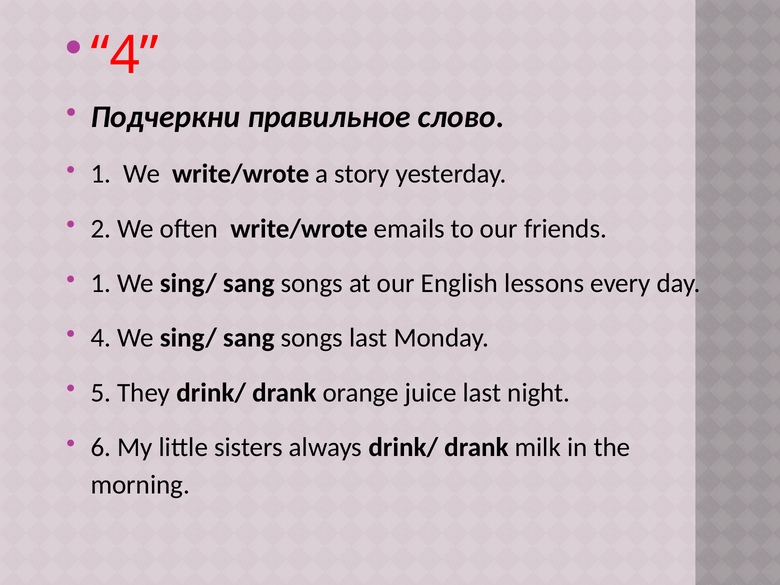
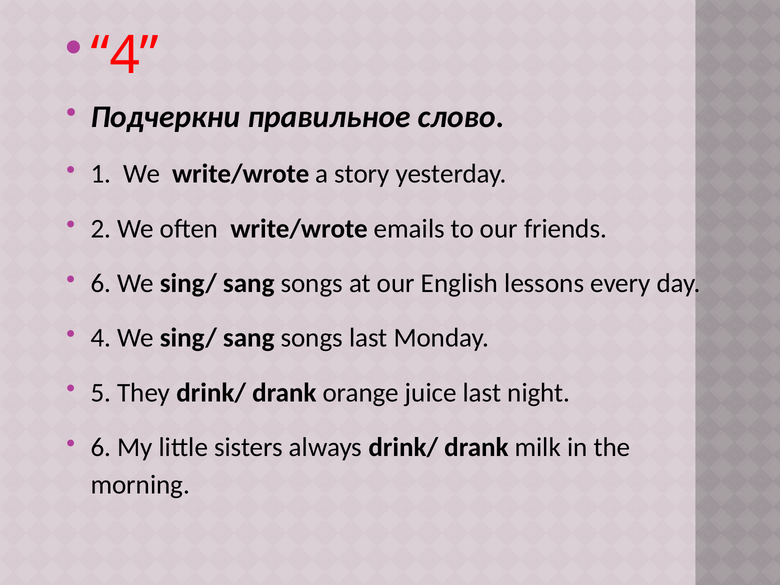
1 at (101, 283): 1 -> 6
